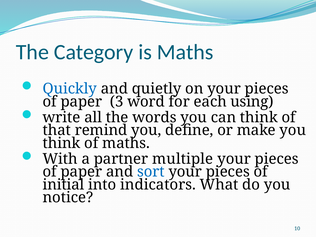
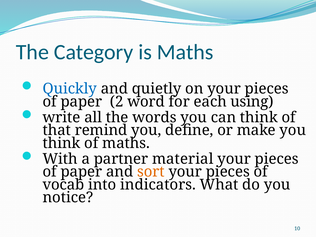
3: 3 -> 2
multiple: multiple -> material
sort colour: blue -> orange
initial: initial -> vocab
